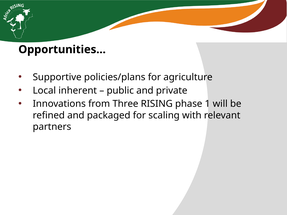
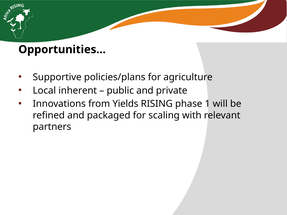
Three: Three -> Yields
